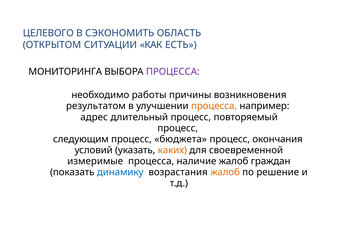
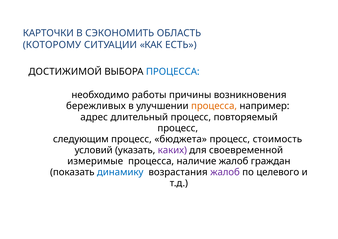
ЦЕЛЕВОГО: ЦЕЛЕВОГО -> КАРТОЧКИ
ОТКРЫТОМ: ОТКРЫТОМ -> КОТОРОМУ
МОНИТОРИНГА: МОНИТОРИНГА -> ДОСТИЖИМОЙ
ПРОЦЕССА at (173, 72) colour: purple -> blue
результатом: результатом -> бережливых
окончания: окончания -> стоимость
каких colour: orange -> purple
жалоб at (225, 172) colour: orange -> purple
решение: решение -> целевого
